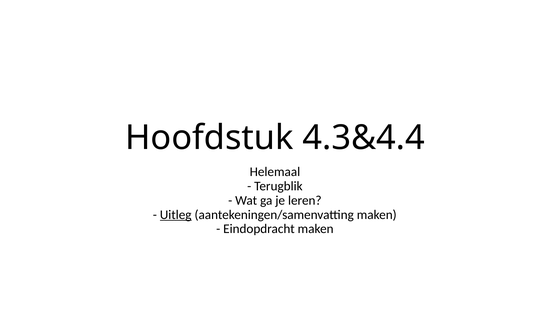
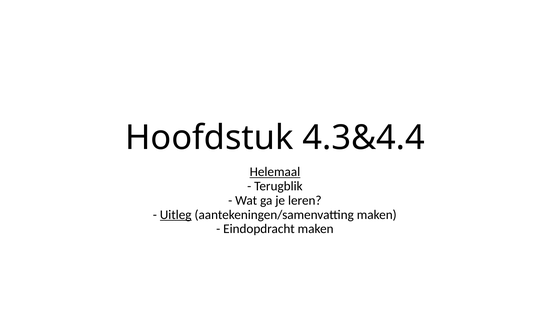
Helemaal underline: none -> present
